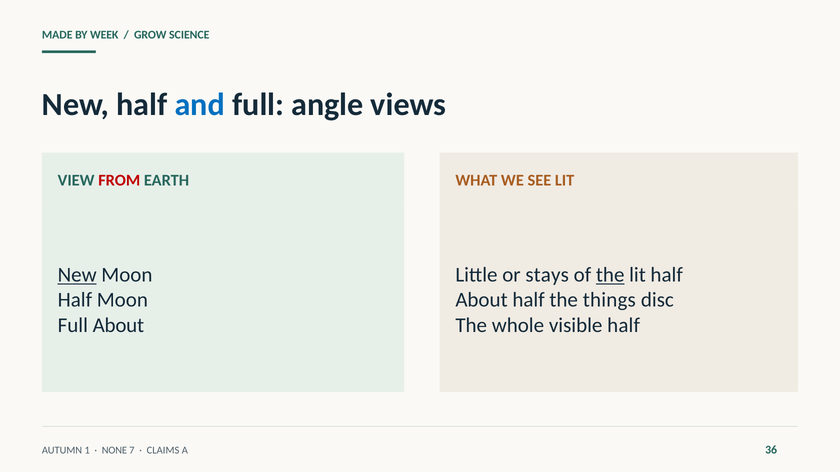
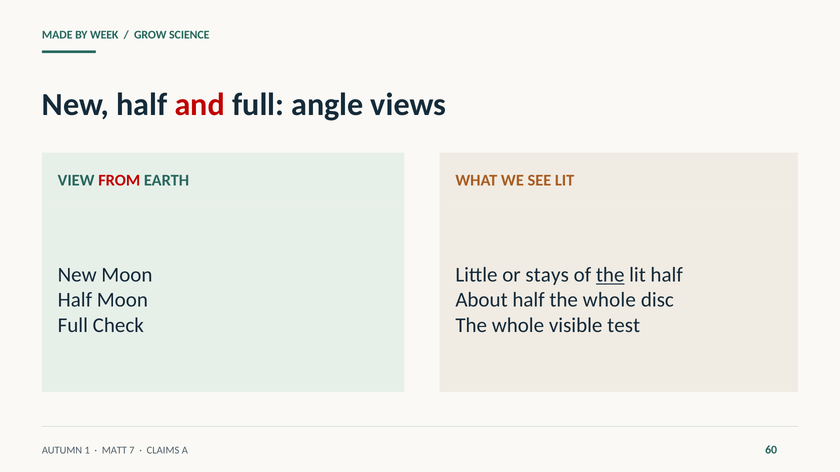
and colour: blue -> red
New at (77, 275) underline: present -> none
half the things: things -> whole
Full About: About -> Check
visible half: half -> test
NONE: NONE -> MATT
36: 36 -> 60
